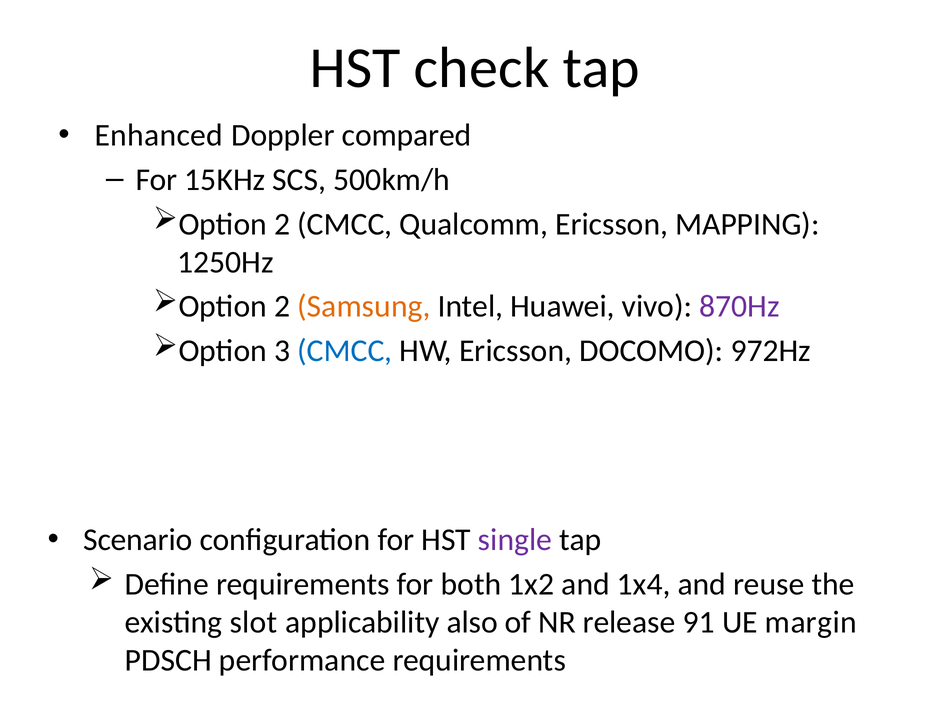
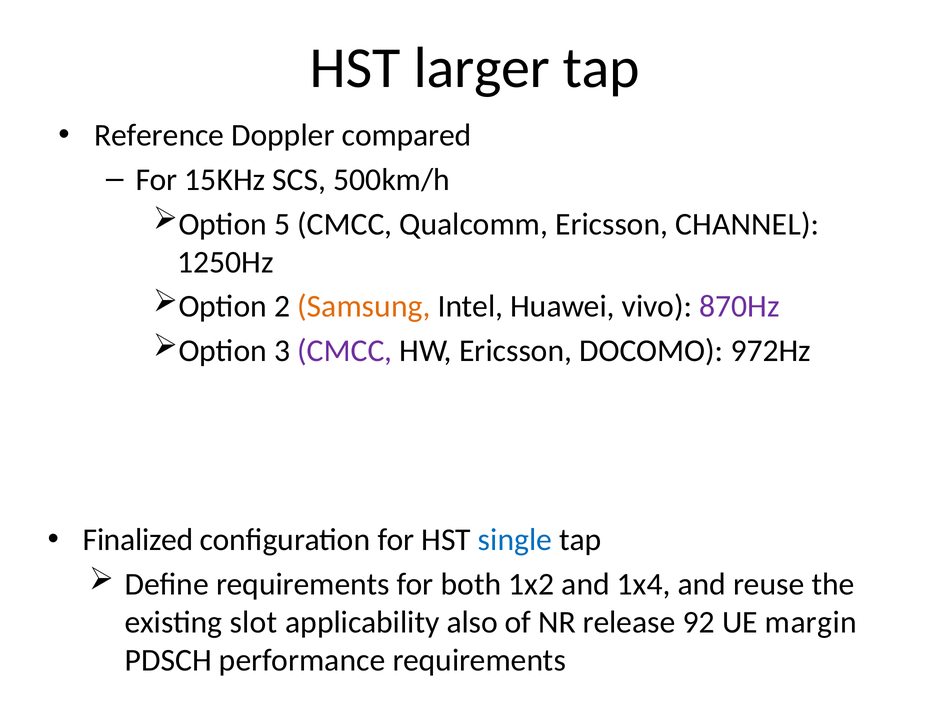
check: check -> larger
Enhanced: Enhanced -> Reference
2 at (282, 224): 2 -> 5
MAPPING: MAPPING -> CHANNEL
CMCC at (345, 351) colour: blue -> purple
Scenario: Scenario -> Finalized
single colour: purple -> blue
91: 91 -> 92
